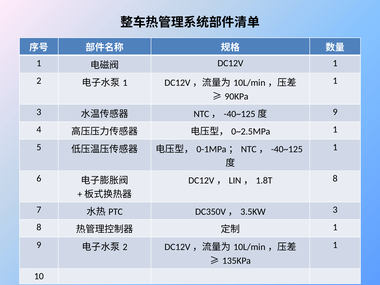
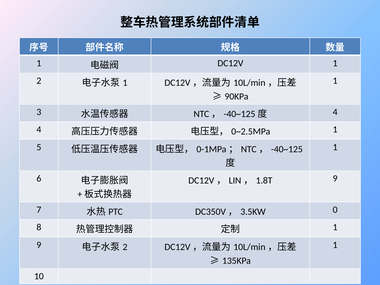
9 at (335, 112): 9 -> 4
8 at (335, 178): 8 -> 9
3 at (335, 210): 3 -> 0
